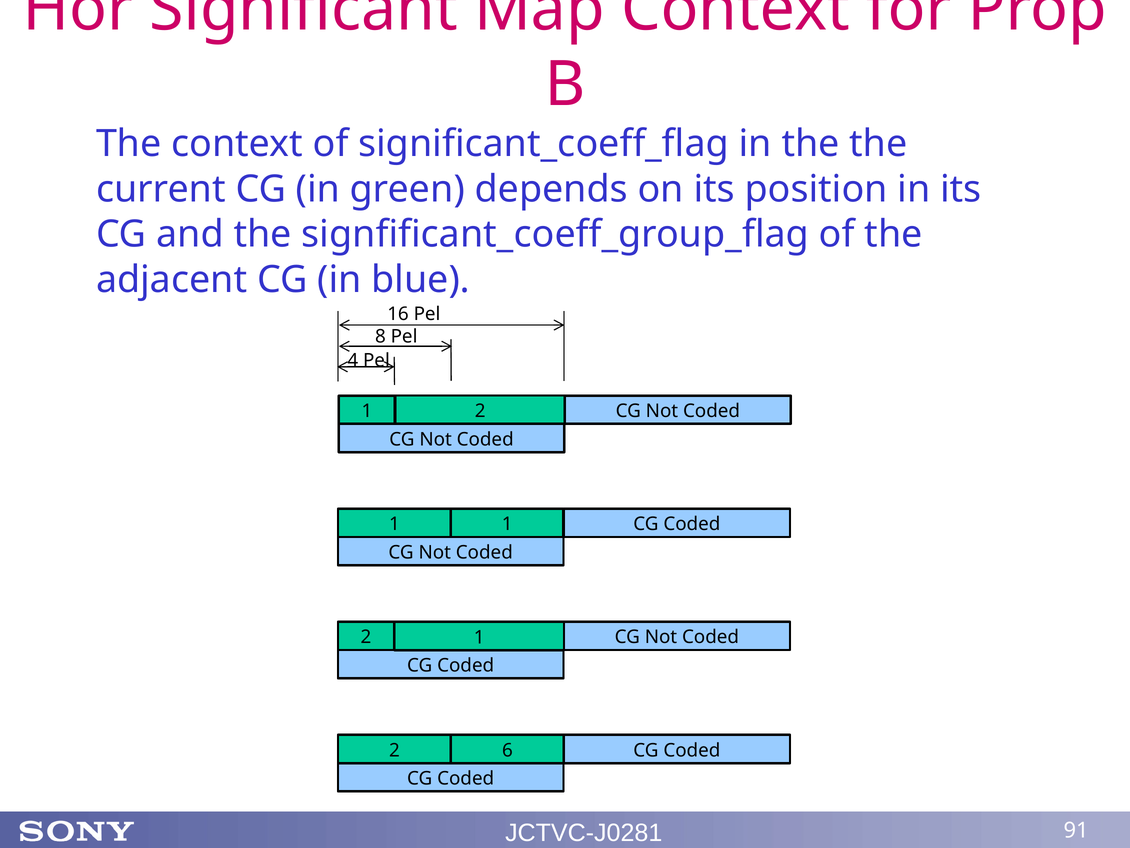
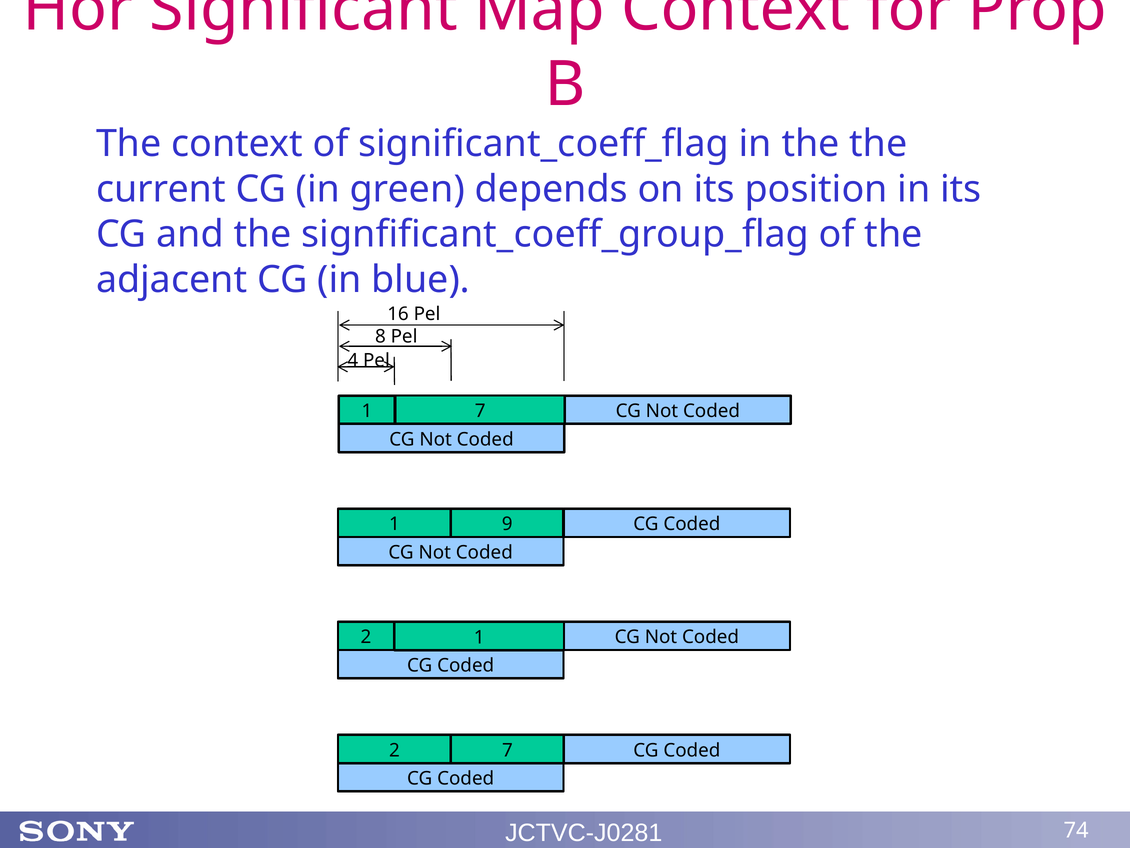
1 2: 2 -> 7
1 1: 1 -> 9
2 6: 6 -> 7
91: 91 -> 74
